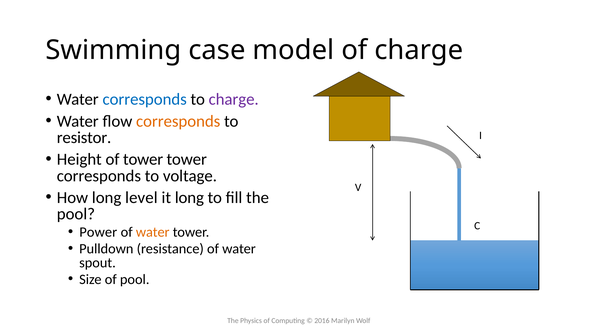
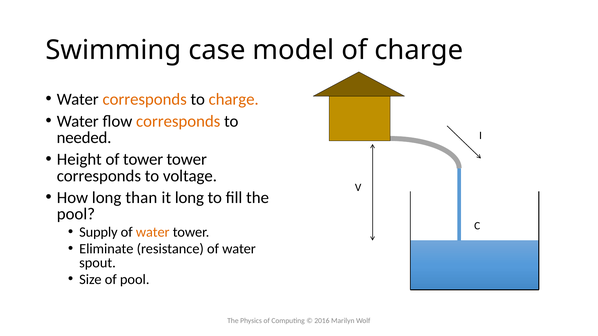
corresponds at (145, 99) colour: blue -> orange
charge at (234, 99) colour: purple -> orange
resistor: resistor -> needed
level: level -> than
Power: Power -> Supply
Pulldown: Pulldown -> Eliminate
